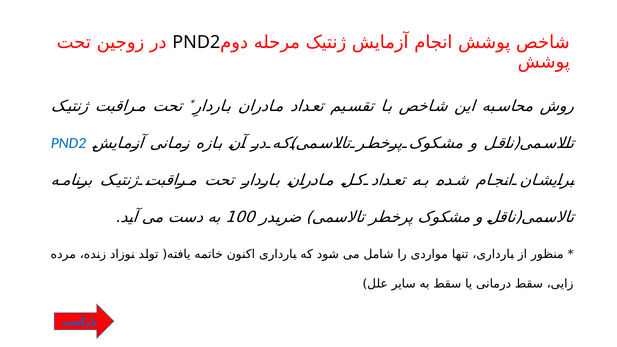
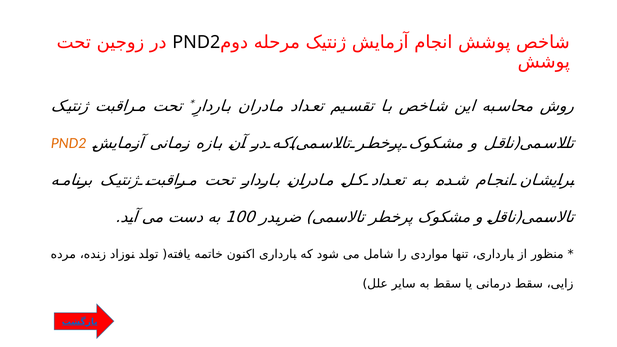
PND2 at (68, 143) colour: blue -> orange
